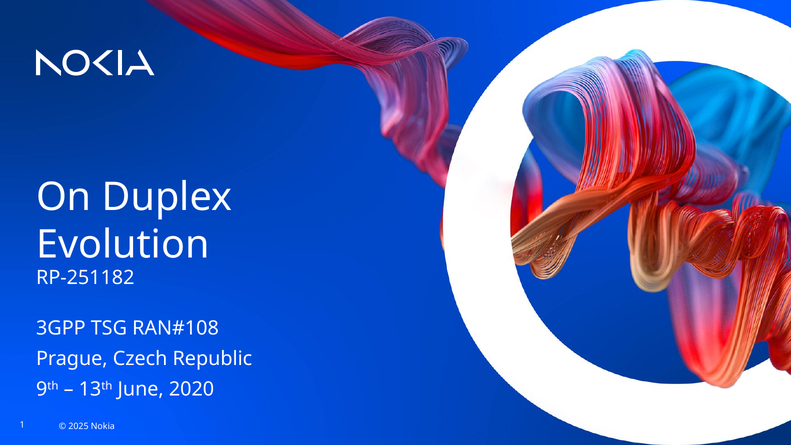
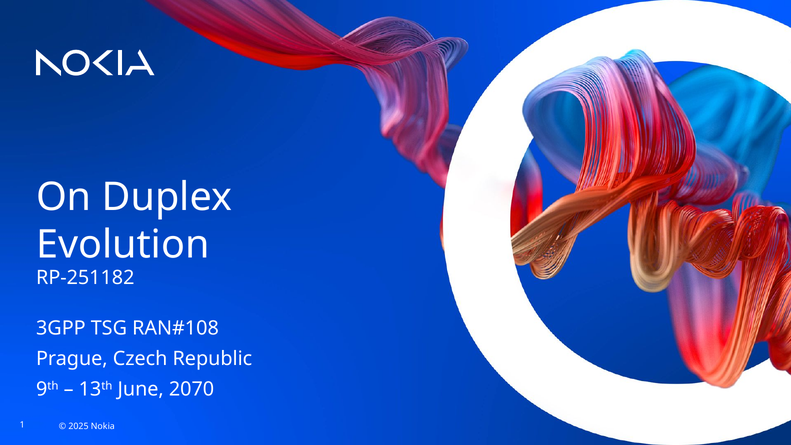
2020: 2020 -> 2070
